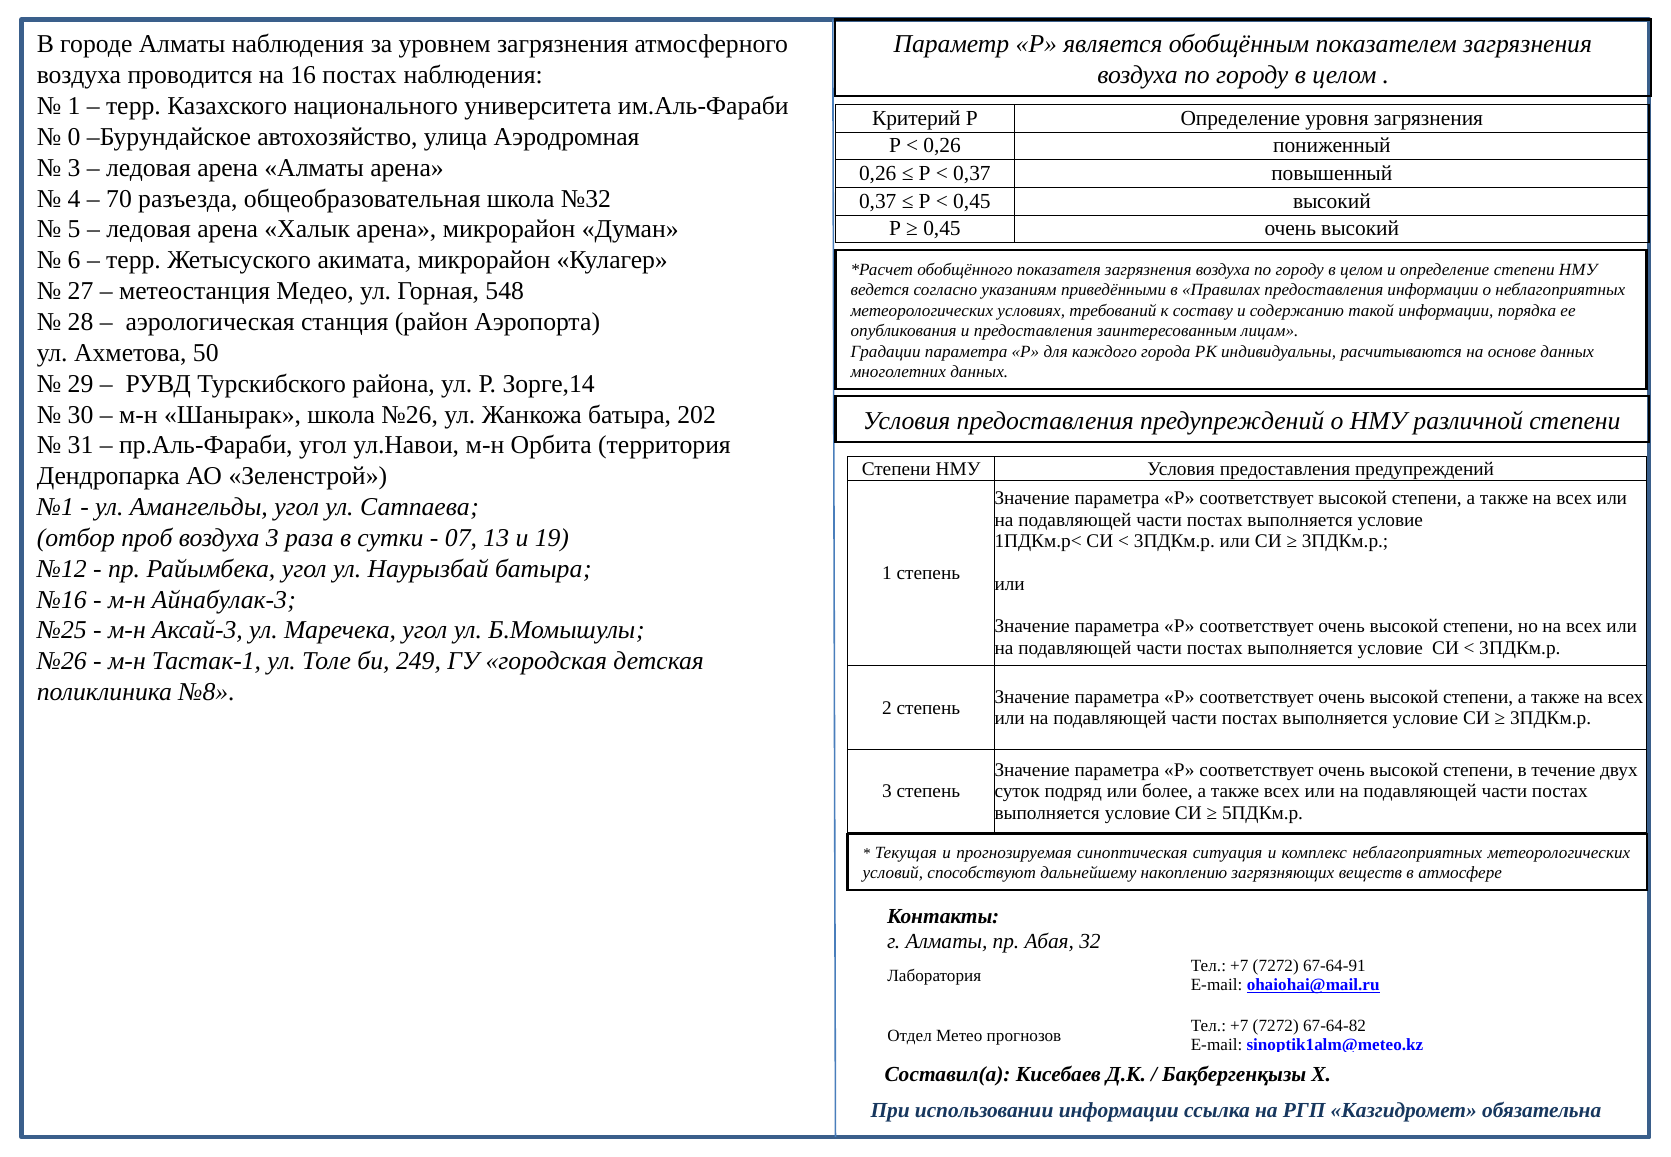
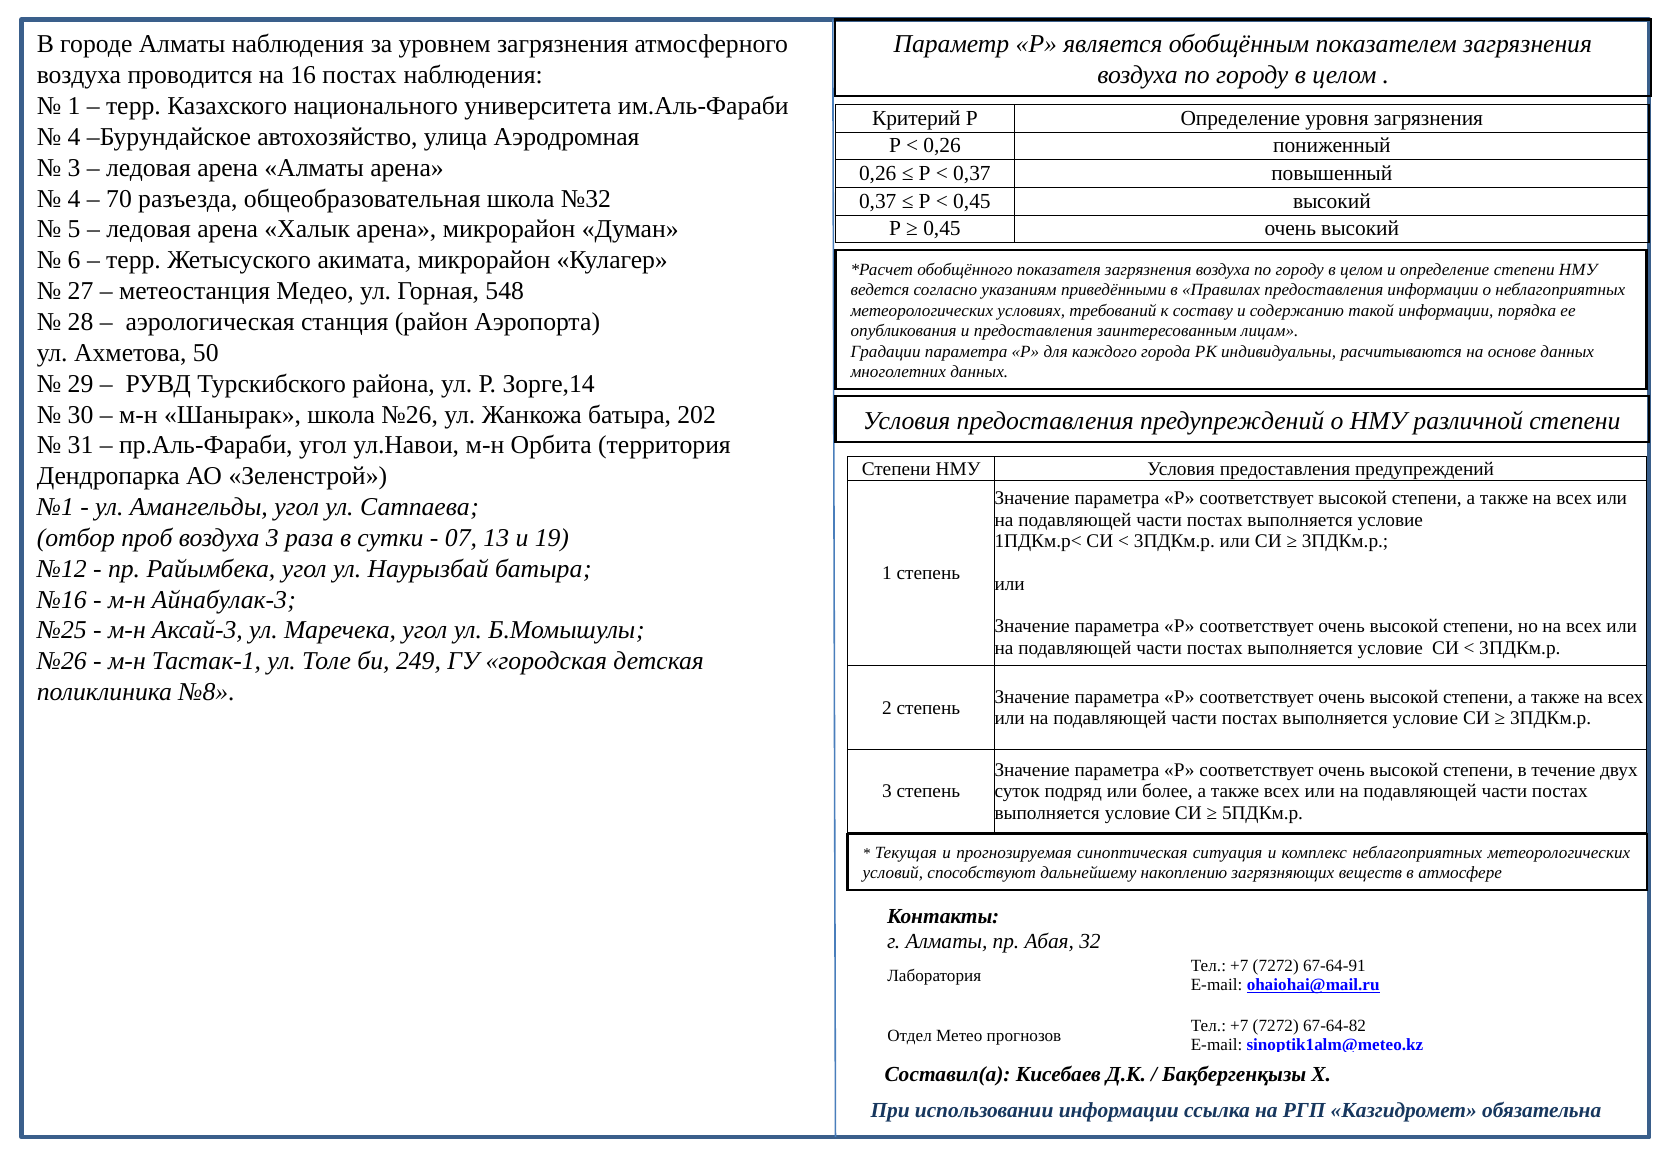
0 at (74, 137): 0 -> 4
